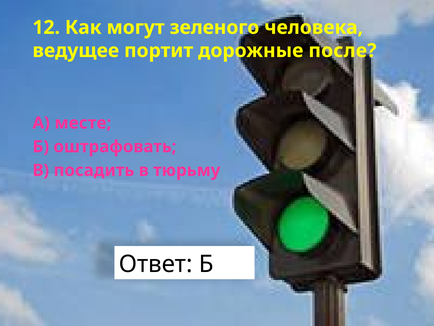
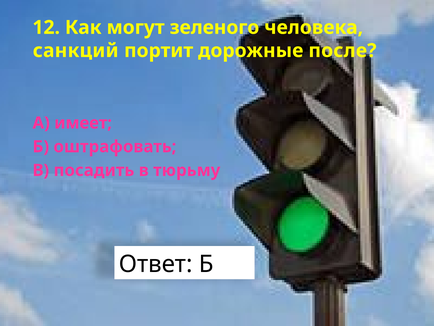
ведущее: ведущее -> санкций
месте: месте -> имеет
